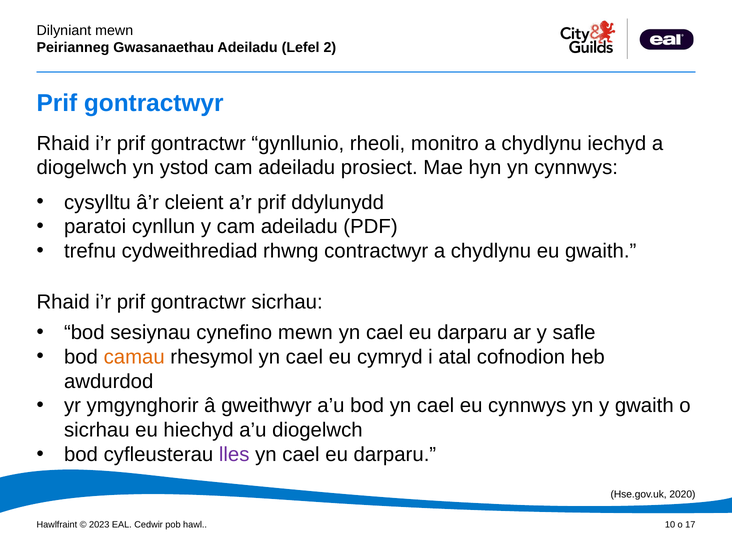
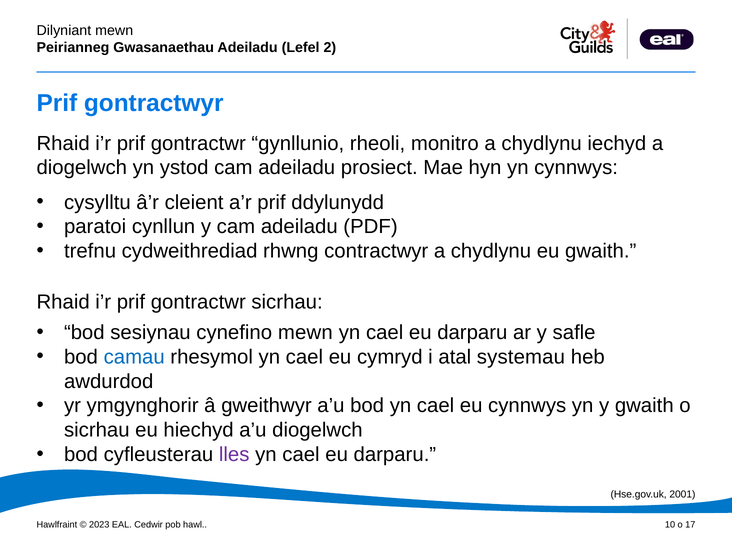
camau colour: orange -> blue
cofnodion: cofnodion -> systemau
2020: 2020 -> 2001
